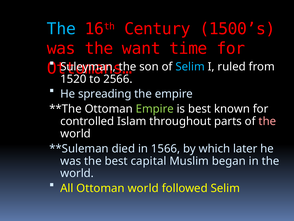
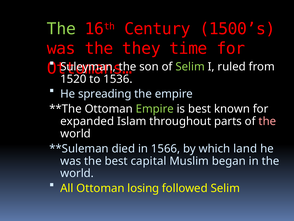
The at (61, 29) colour: light blue -> light green
want: want -> they
Selim at (190, 67) colour: light blue -> light green
2566: 2566 -> 1536
controlled: controlled -> expanded
later: later -> land
Ottoman world: world -> losing
